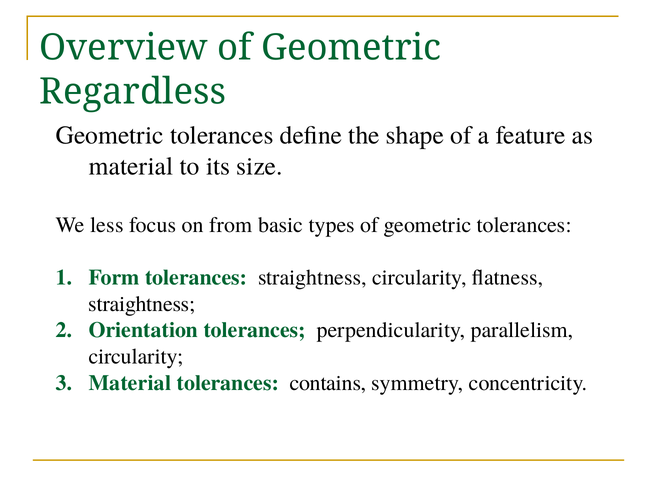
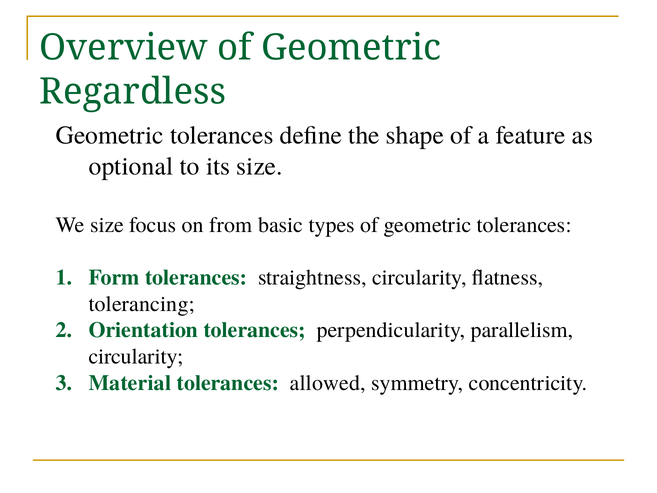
material at (131, 166): material -> optional
We less: less -> size
straightness at (142, 304): straightness -> tolerancing
contains: contains -> allowed
